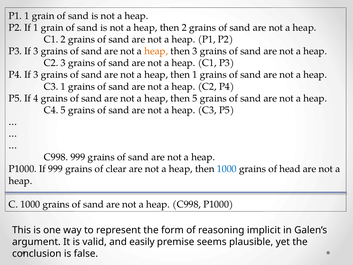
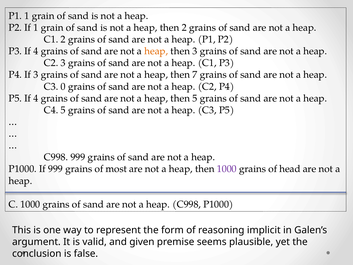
P3 If 3: 3 -> 4
then 1: 1 -> 7
C3 1: 1 -> 0
clear: clear -> most
1000 at (227, 169) colour: blue -> purple
easily: easily -> given
